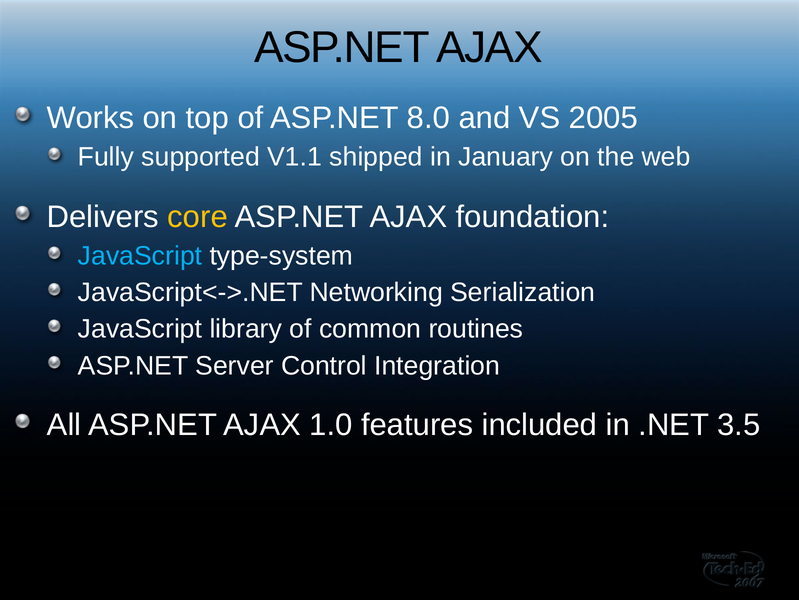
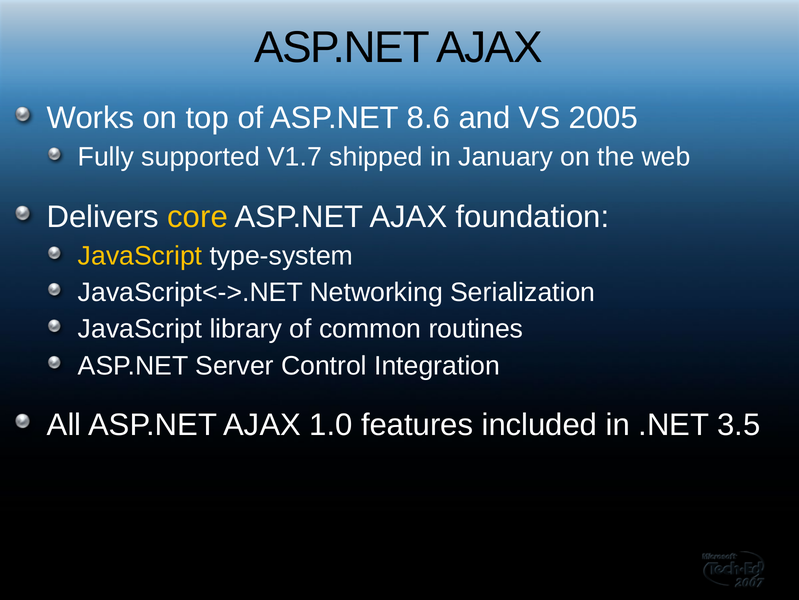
8.0: 8.0 -> 8.6
V1.1: V1.1 -> V1.7
JavaScript at (140, 256) colour: light blue -> yellow
